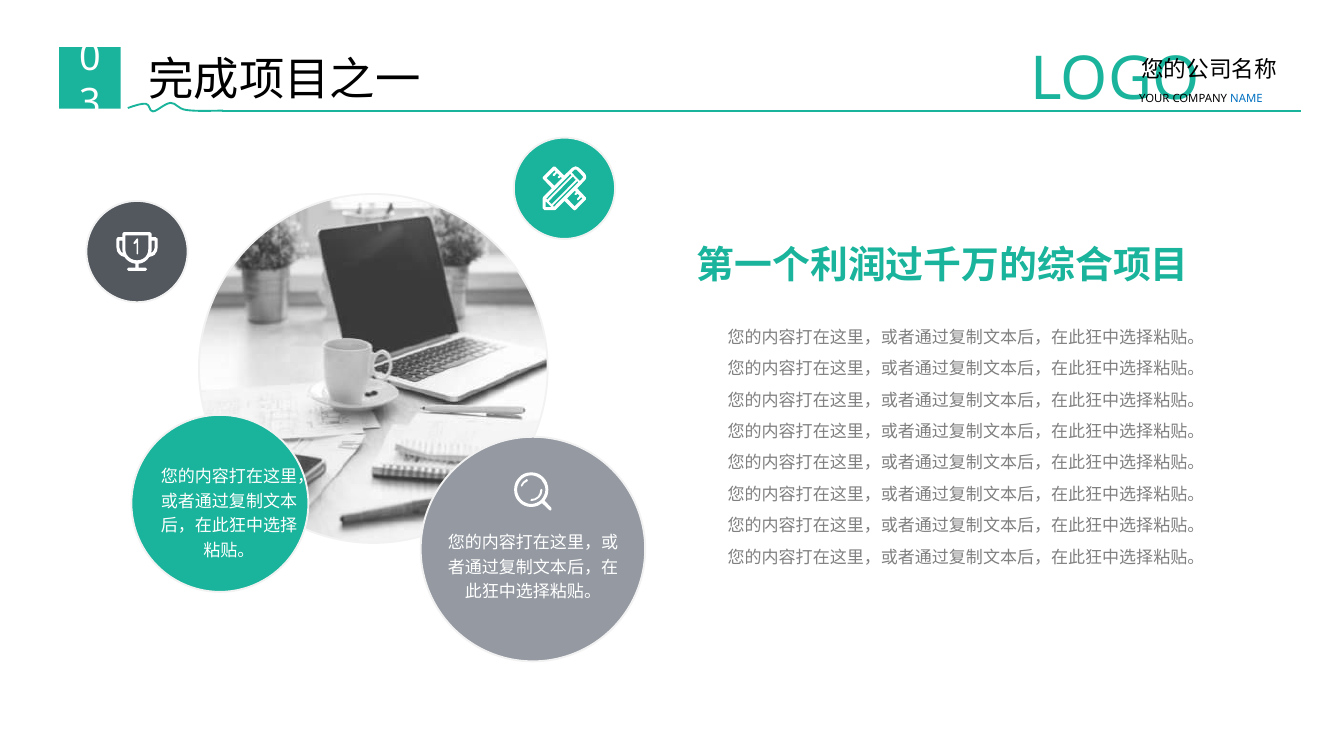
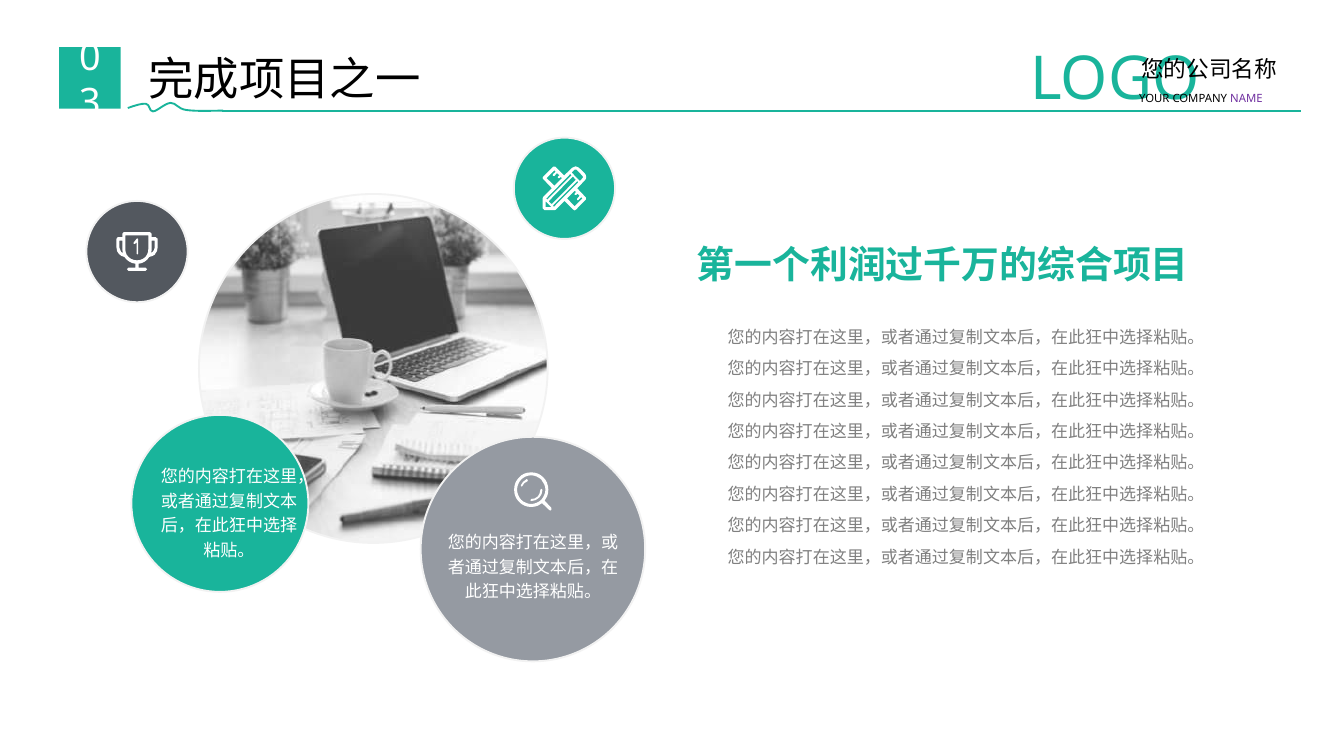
NAME colour: blue -> purple
